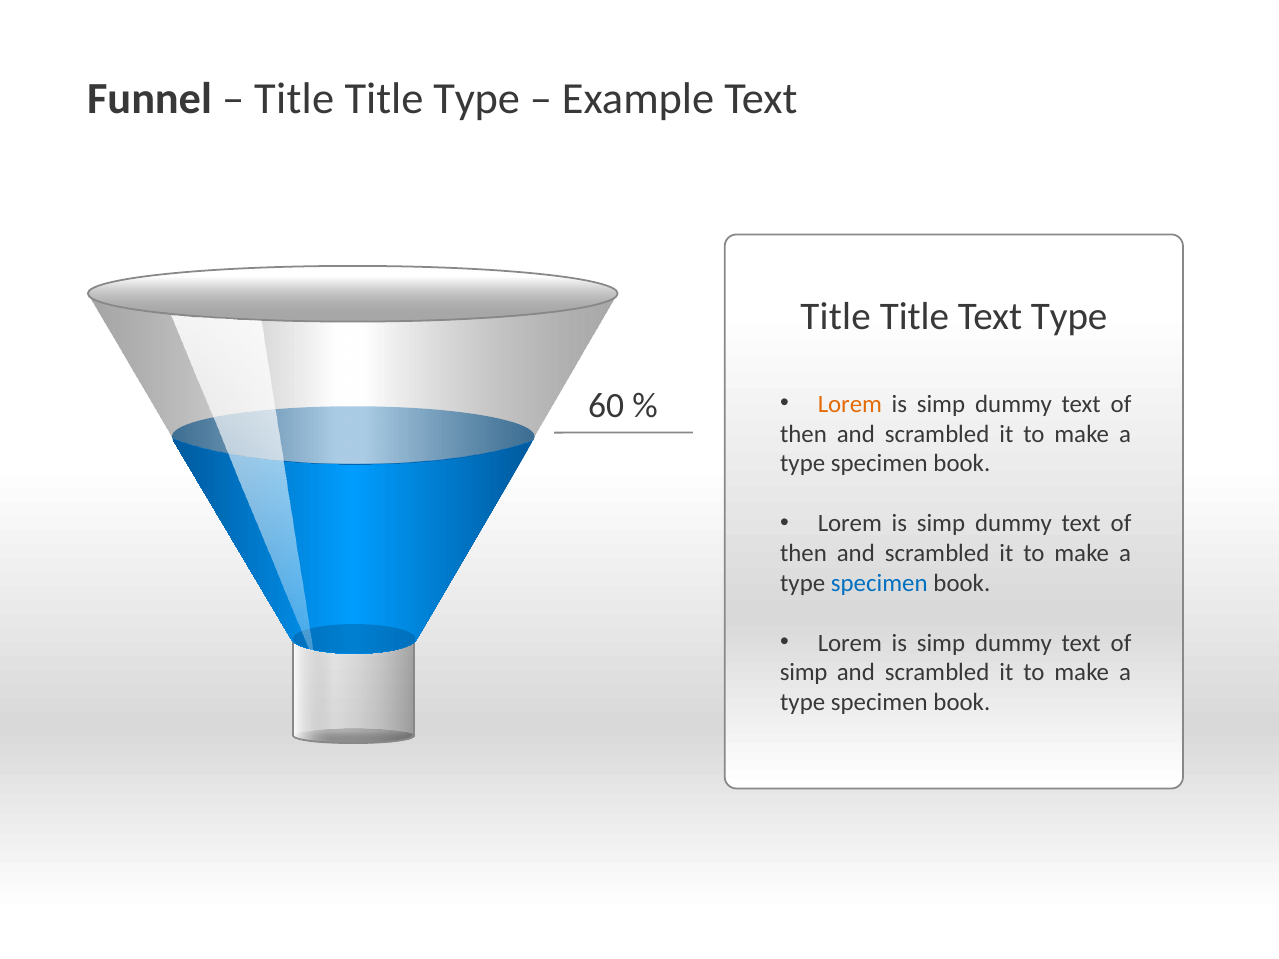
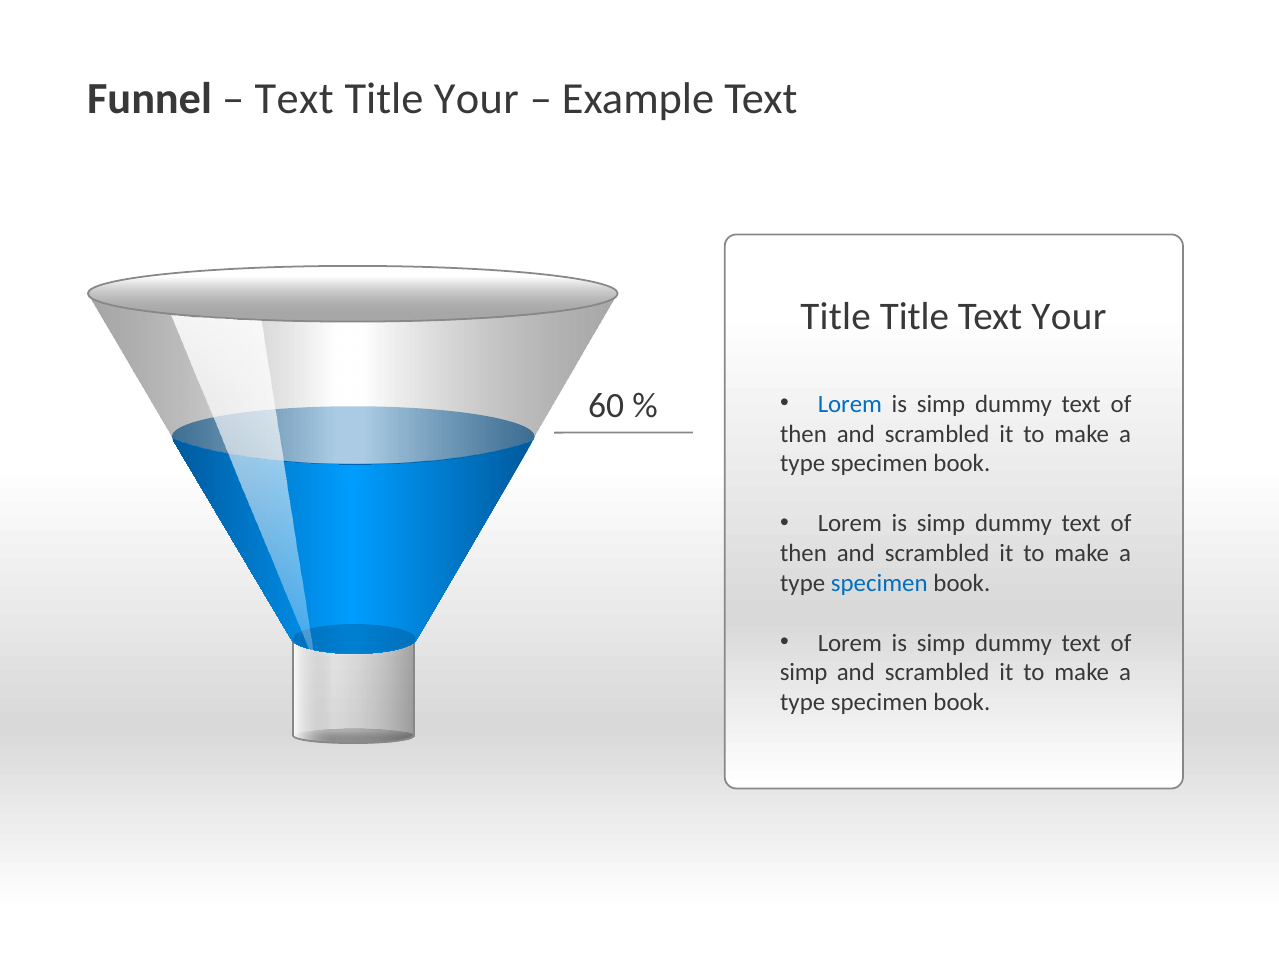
Title at (294, 99): Title -> Text
Title Type: Type -> Your
Text Type: Type -> Your
Lorem at (850, 404) colour: orange -> blue
